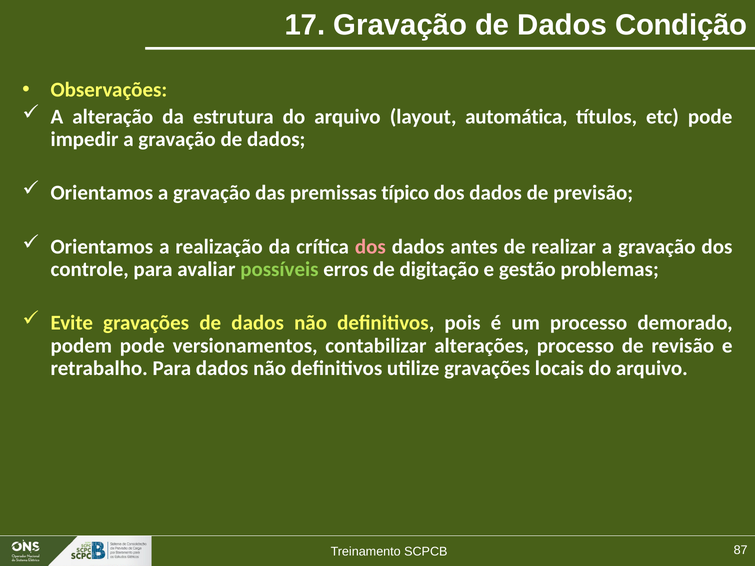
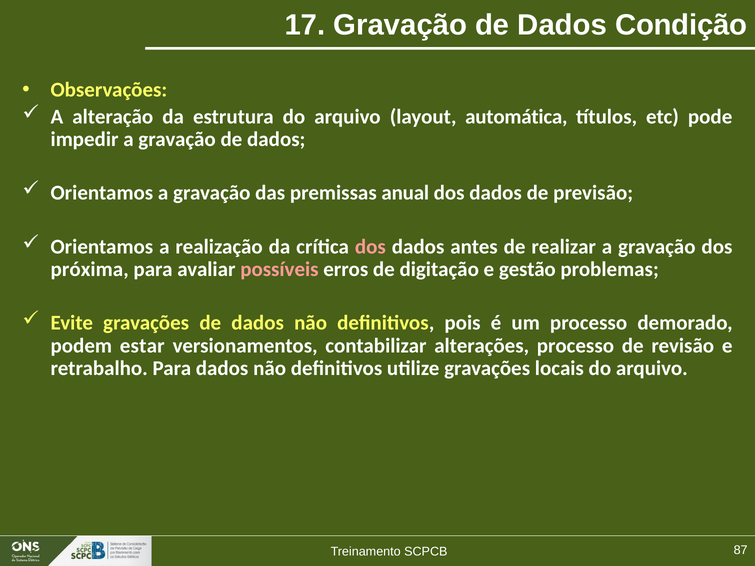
típico: típico -> anual
controle: controle -> próxima
possíveis colour: light green -> pink
podem pode: pode -> estar
